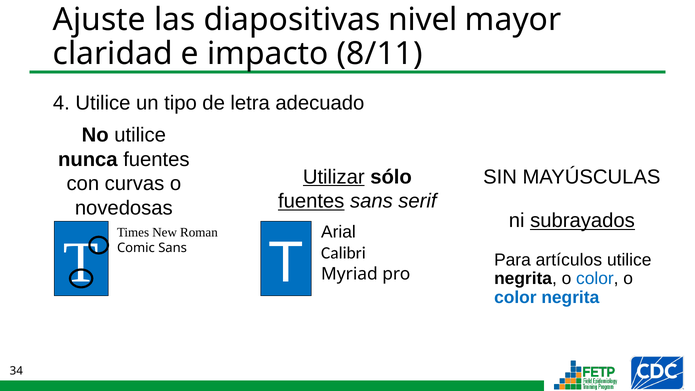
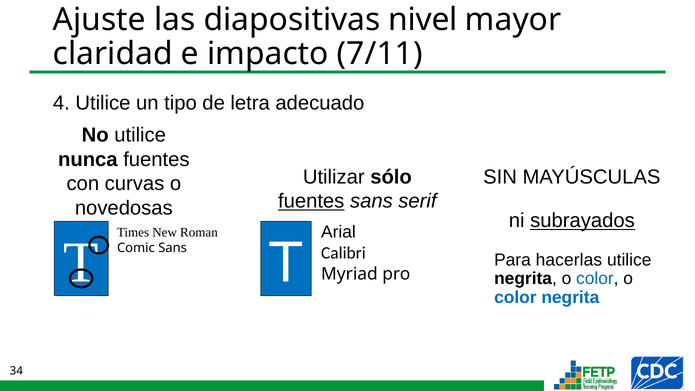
8/11: 8/11 -> 7/11
Utilizar underline: present -> none
artículos: artículos -> hacerlas
